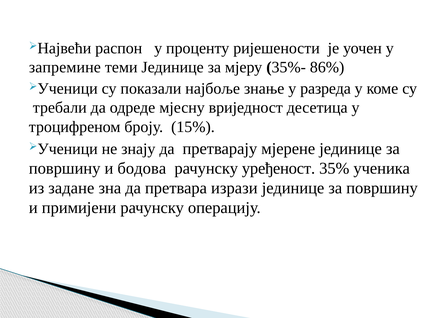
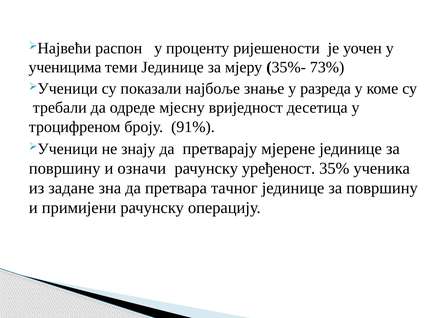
запремине: запремине -> ученицима
86%: 86% -> 73%
15%: 15% -> 91%
бодова: бодова -> означи
изрази: изрази -> тачног
